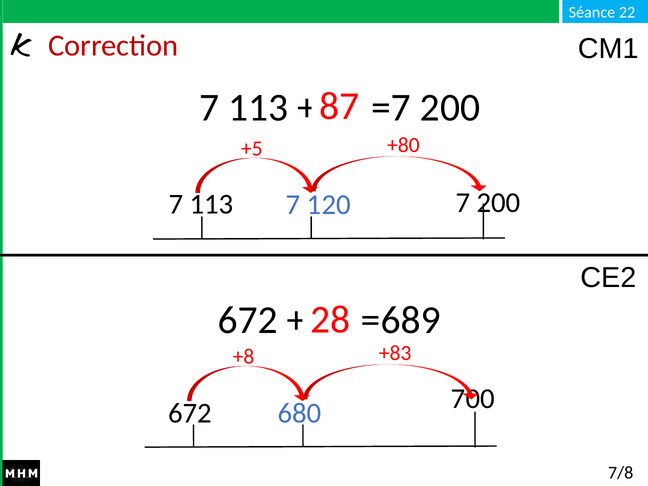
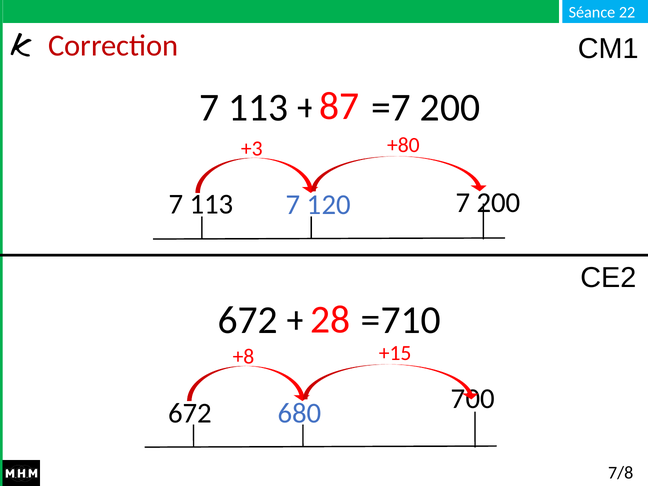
+5: +5 -> +3
=689: =689 -> =710
+83: +83 -> +15
